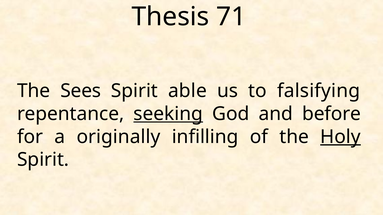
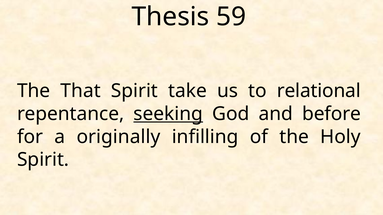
71: 71 -> 59
Sees: Sees -> That
able: able -> take
falsifying: falsifying -> relational
Holy underline: present -> none
